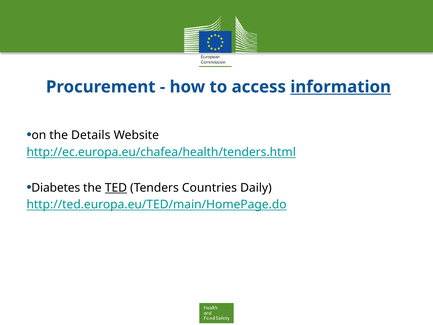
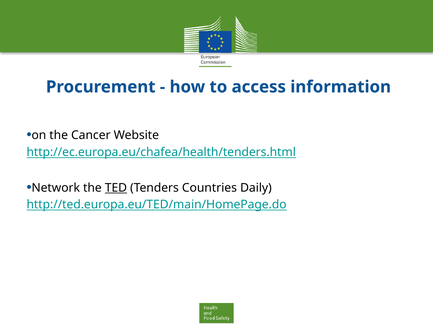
information underline: present -> none
Details: Details -> Cancer
Diabetes: Diabetes -> Network
